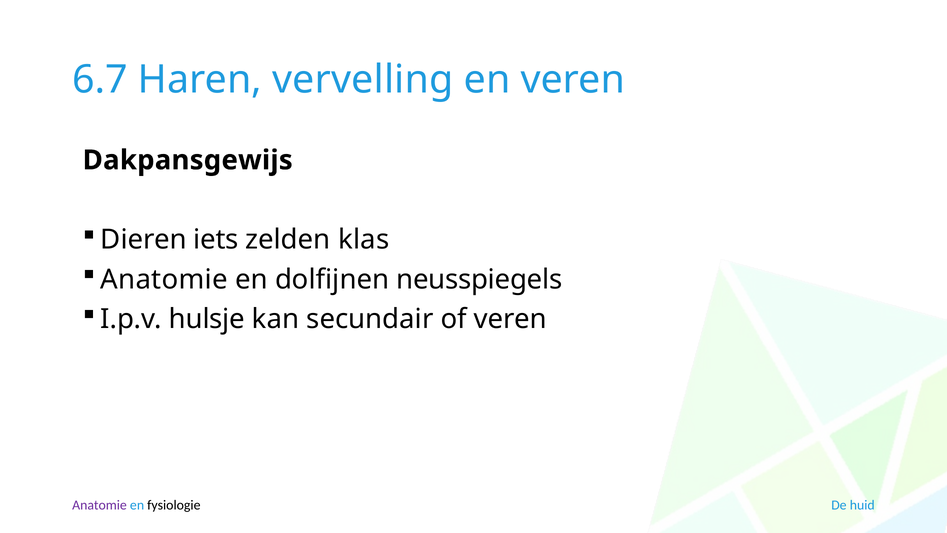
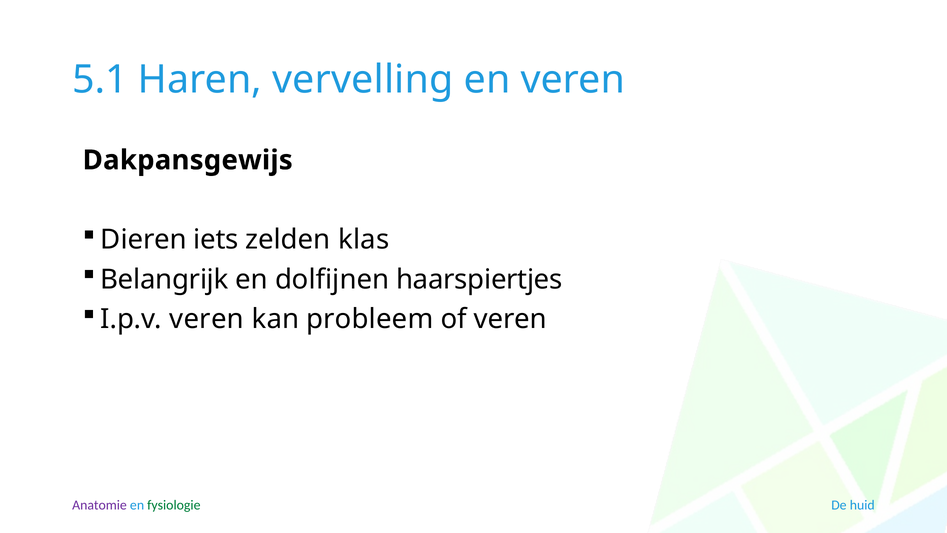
6.7: 6.7 -> 5.1
Anatomie at (164, 279): Anatomie -> Belangrijk
neusspiegels: neusspiegels -> haarspiertjes
I.p.v hulsje: hulsje -> veren
secundair: secundair -> probleem
fysiologie colour: black -> green
